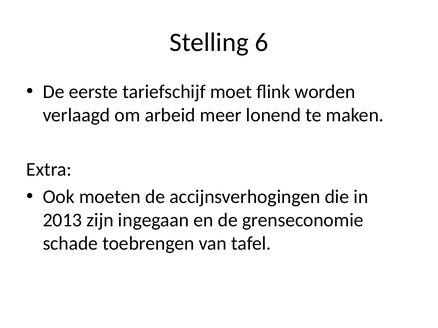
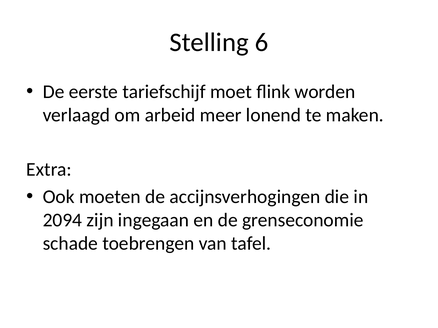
2013: 2013 -> 2094
